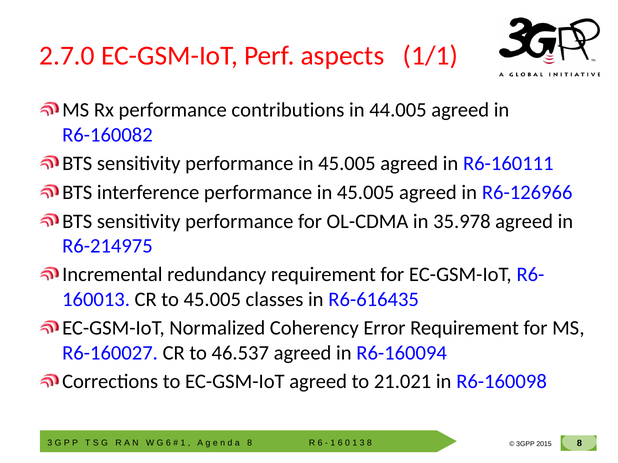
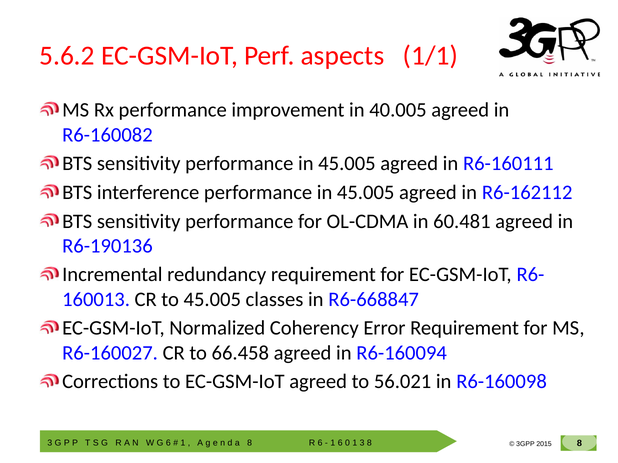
2.7.0: 2.7.0 -> 5.6.2
contributions: contributions -> improvement
44.005: 44.005 -> 40.005
R6-126966: R6-126966 -> R6-162112
35.978: 35.978 -> 60.481
R6-214975: R6-214975 -> R6-190136
R6-616435: R6-616435 -> R6-668847
46.537: 46.537 -> 66.458
21.021: 21.021 -> 56.021
